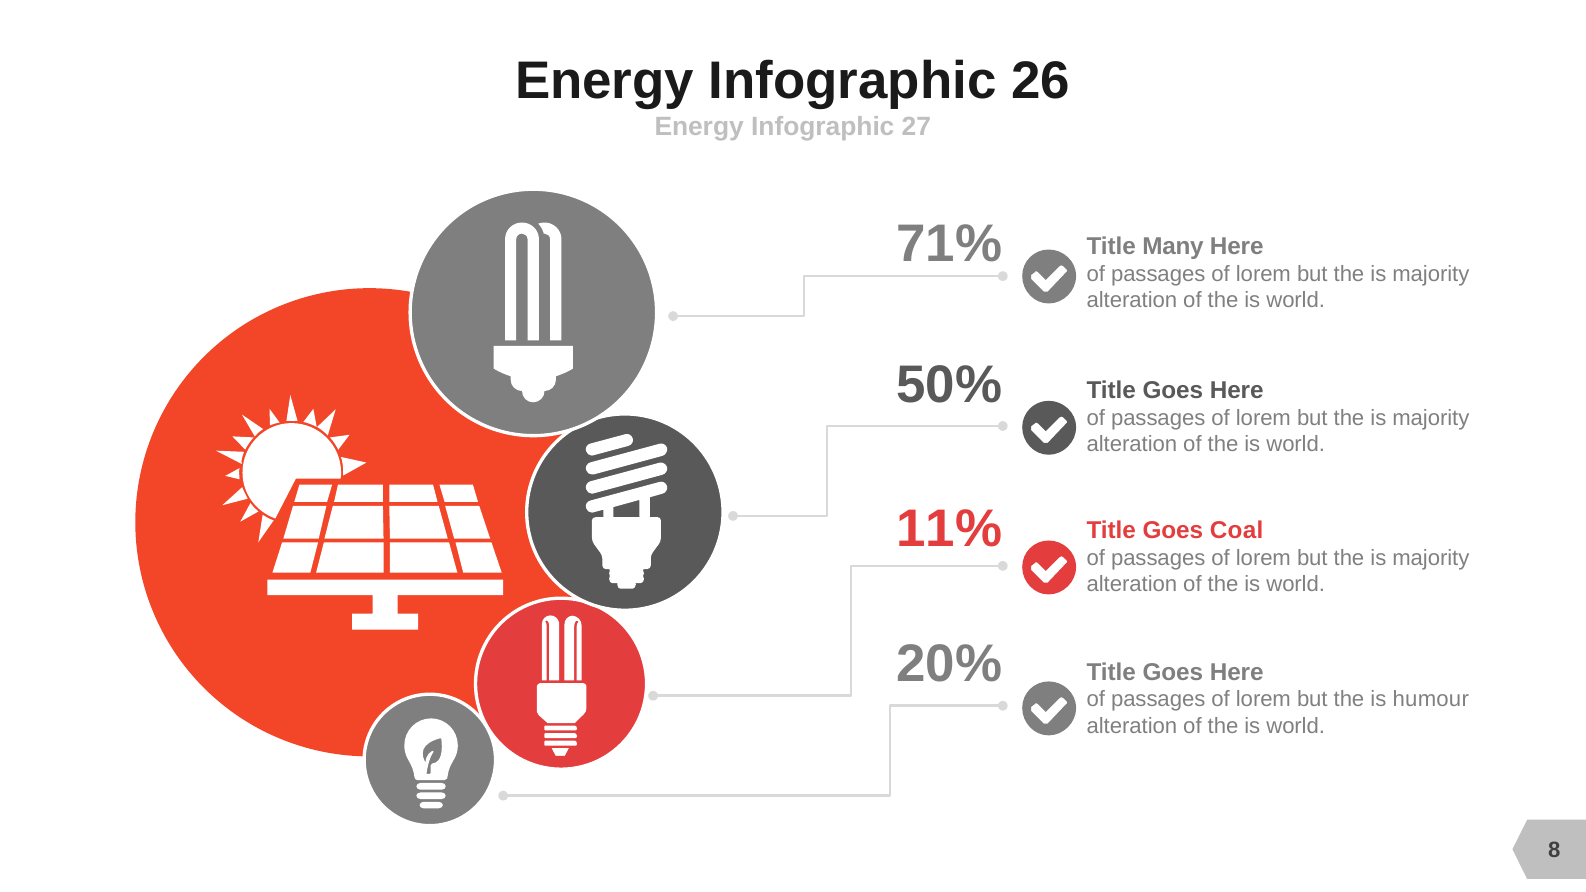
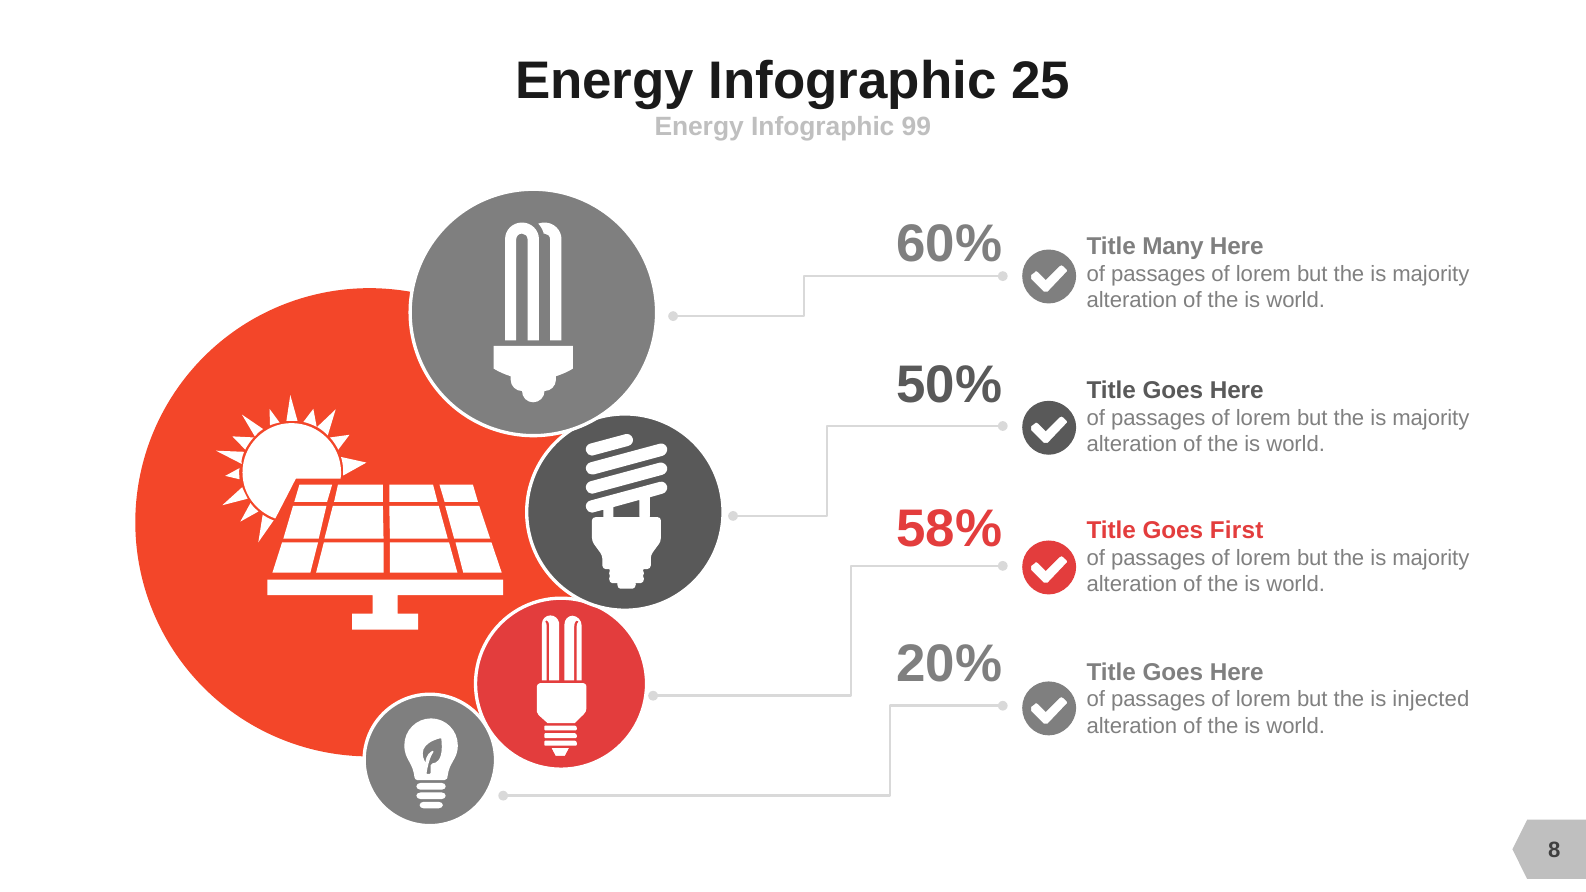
26: 26 -> 25
27: 27 -> 99
71%: 71% -> 60%
11%: 11% -> 58%
Coal: Coal -> First
humour: humour -> injected
